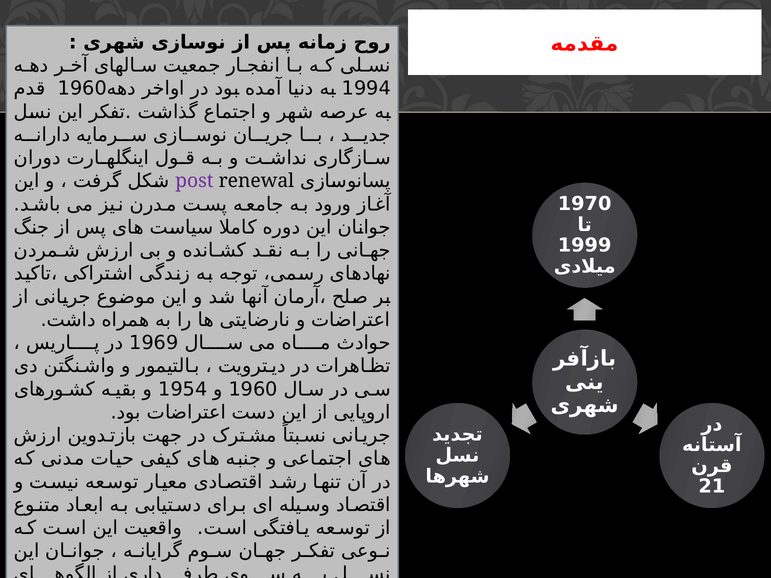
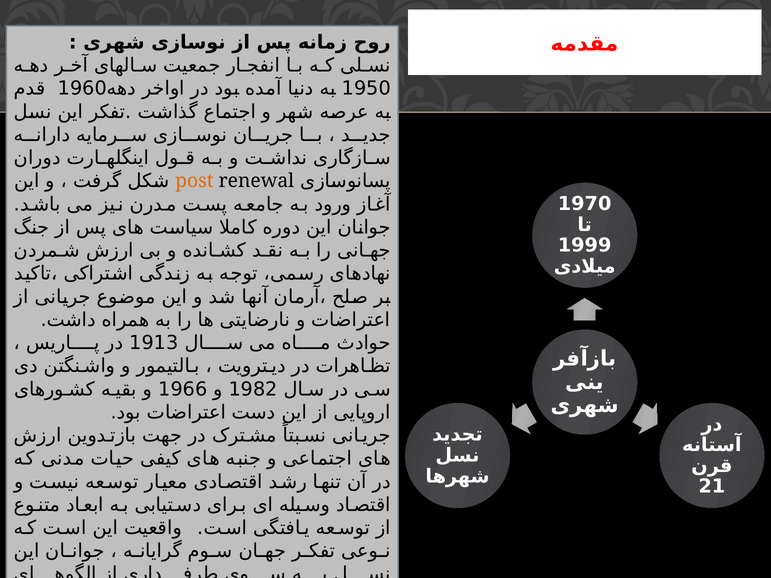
1994: 1994 -> 1950
post colour: purple -> orange
1969: 1969 -> 1913
1954: 1954 -> 1966
1960 at (253, 389): 1960 -> 1982
